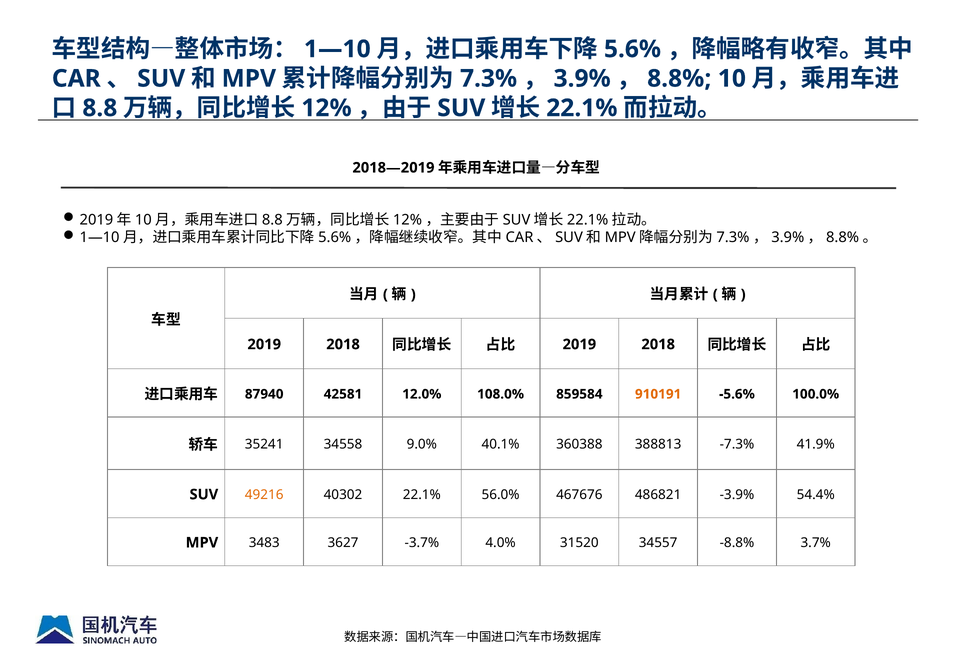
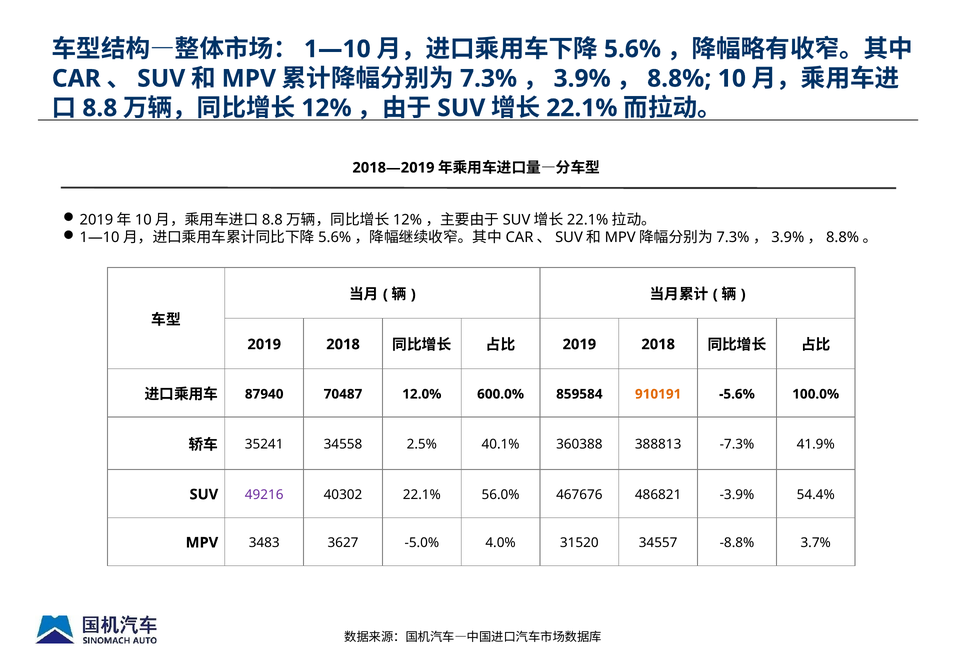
42581: 42581 -> 70487
108.0%: 108.0% -> 600.0%
9.0%: 9.0% -> 2.5%
49216 colour: orange -> purple
-3.7%: -3.7% -> -5.0%
